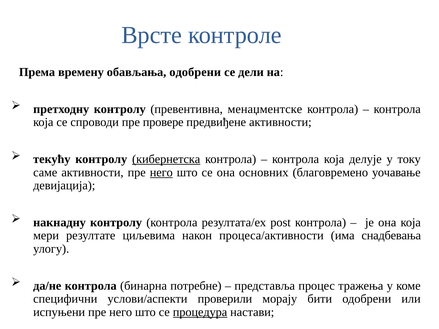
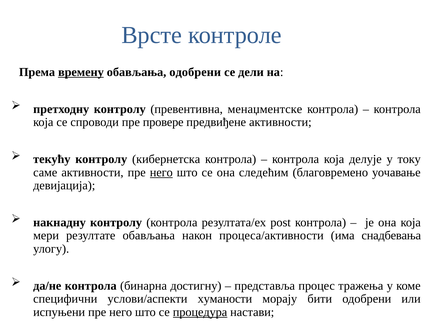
времену underline: none -> present
кибернетска underline: present -> none
основних: основних -> следећим
резултате циљевима: циљевима -> обављања
потребне: потребне -> достигну
проверили: проверили -> хуманости
